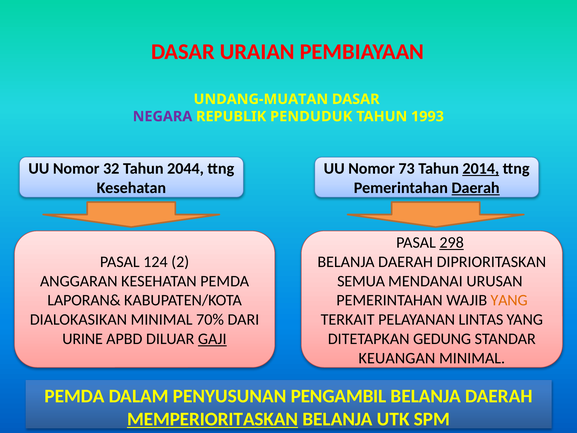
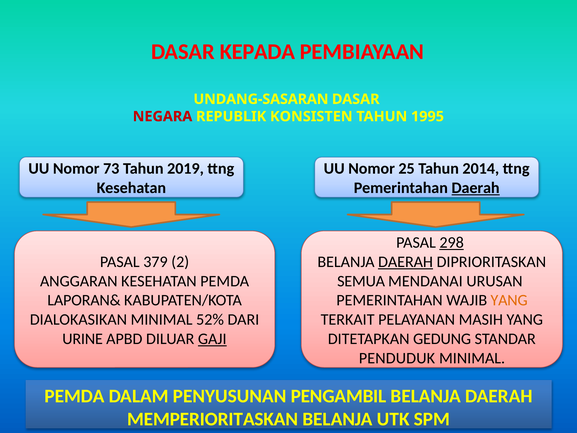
URAIAN: URAIAN -> KEPADA
UNDANG-MUATAN: UNDANG-MUATAN -> UNDANG-SASARAN
NEGARA colour: purple -> red
PENDUDUK: PENDUDUK -> KONSISTEN
1993: 1993 -> 1995
32: 32 -> 73
2044: 2044 -> 2019
73: 73 -> 25
2014 underline: present -> none
124: 124 -> 379
DAERAH at (406, 262) underline: none -> present
70%: 70% -> 52%
LINTAS: LINTAS -> MASIH
KEUANGAN: KEUANGAN -> PENDUDUK
MEMPERIORITASKAN underline: present -> none
